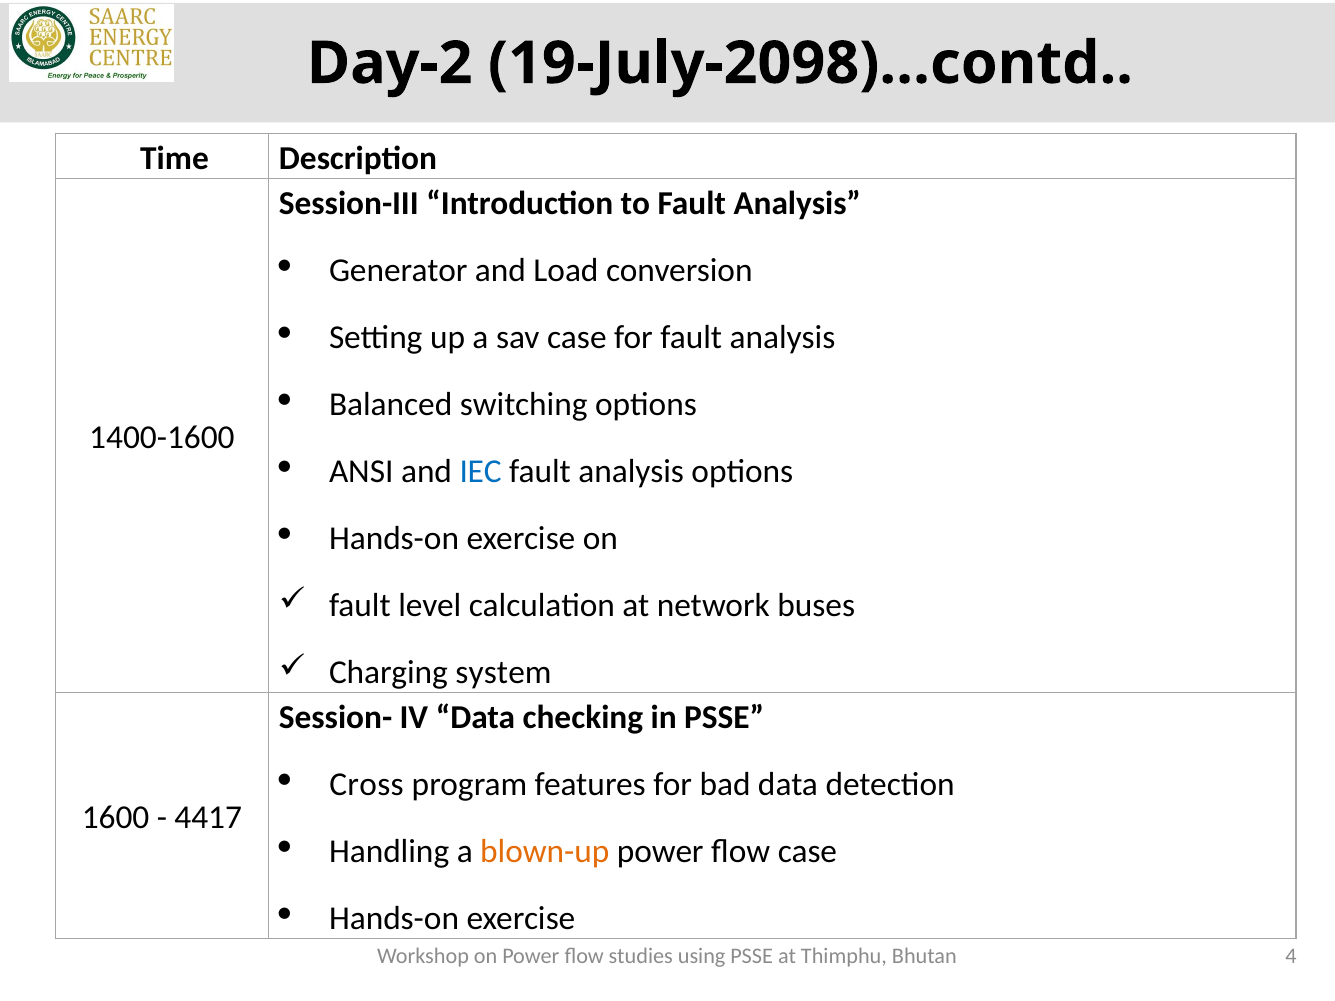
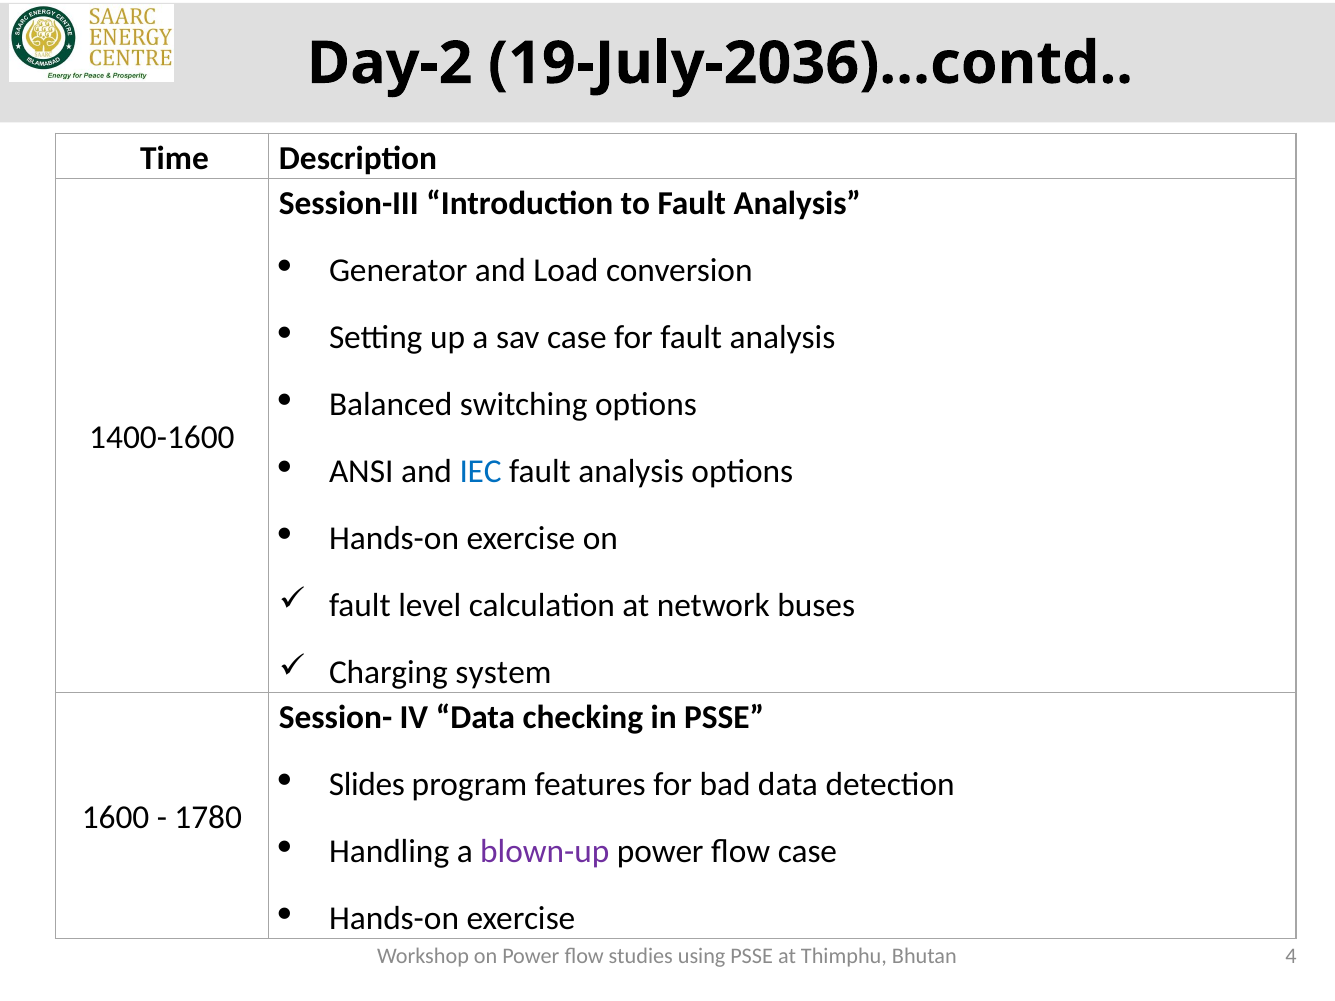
19-July-2098)…contd: 19-July-2098)…contd -> 19-July-2036)…contd
Cross: Cross -> Slides
4417: 4417 -> 1780
blown-up colour: orange -> purple
